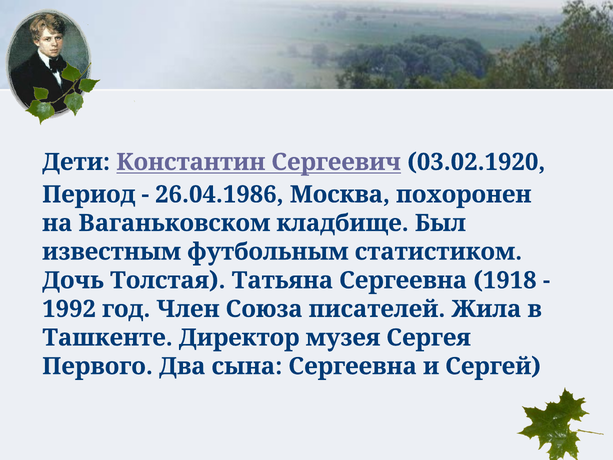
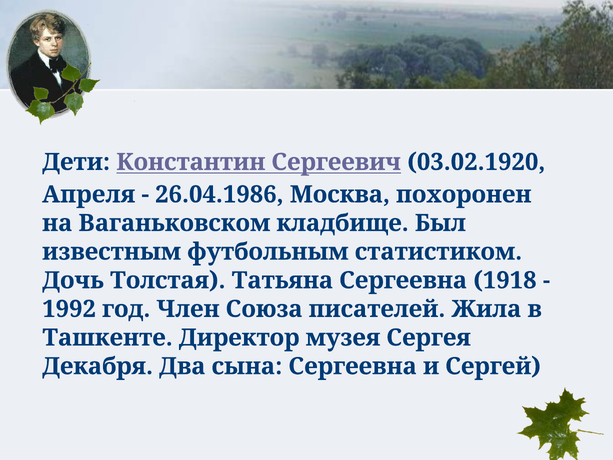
Период: Период -> Апреля
Первого: Первого -> Декабря
